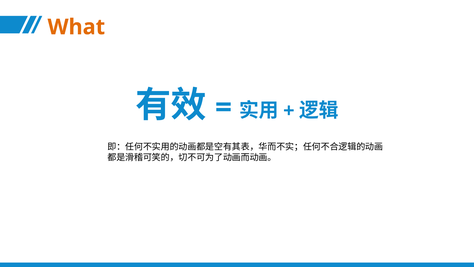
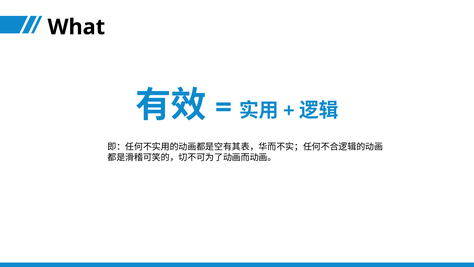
What colour: orange -> black
